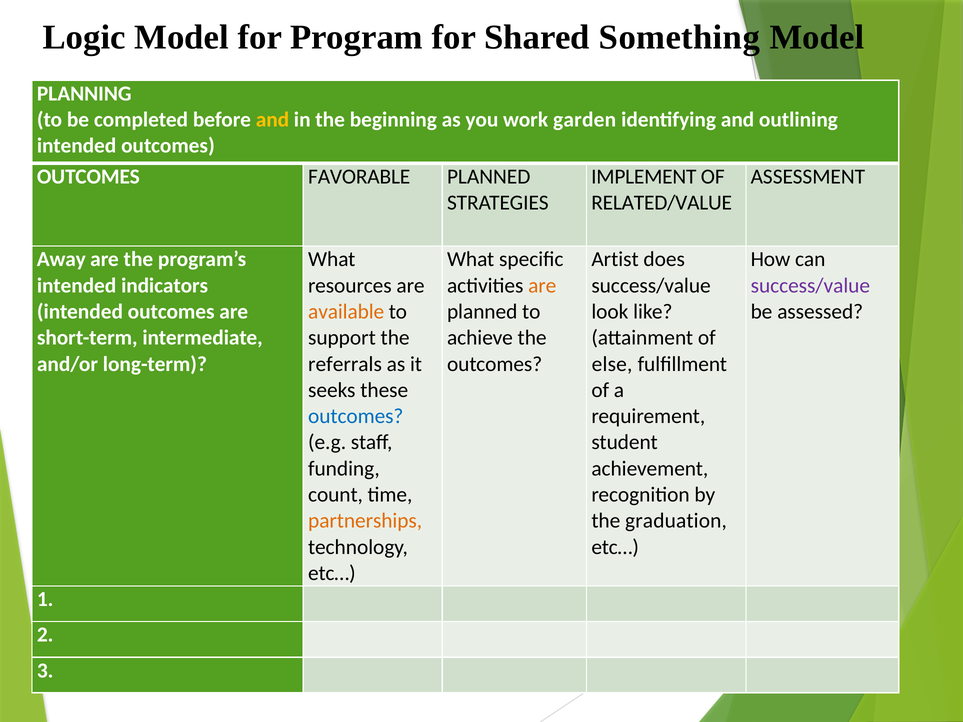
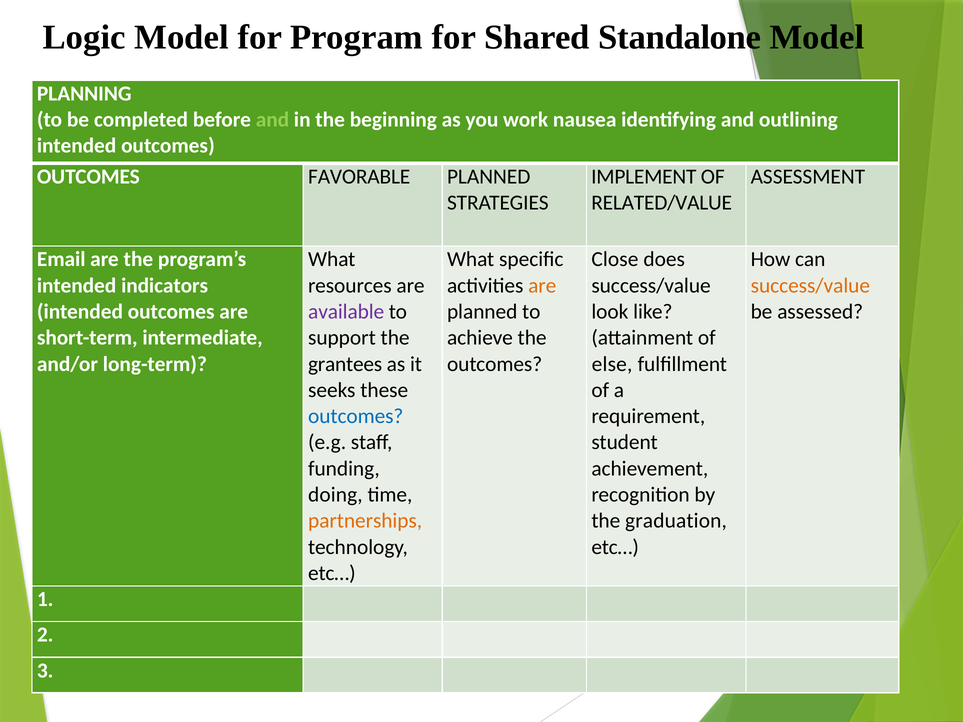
Something: Something -> Standalone
and at (272, 120) colour: yellow -> light green
garden: garden -> nausea
Away: Away -> Email
Artist: Artist -> Close
success/value at (810, 286) colour: purple -> orange
available colour: orange -> purple
referrals: referrals -> grantees
count: count -> doing
